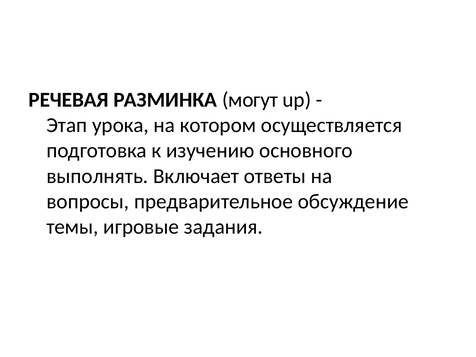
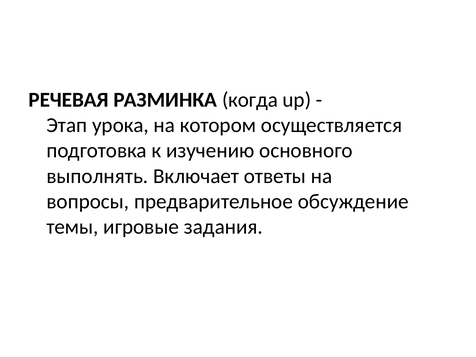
могут: могут -> когда
